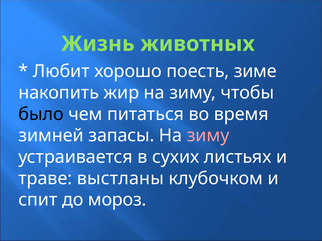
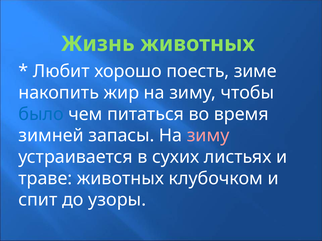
было colour: black -> blue
траве выстланы: выстланы -> животных
мороз: мороз -> узоры
